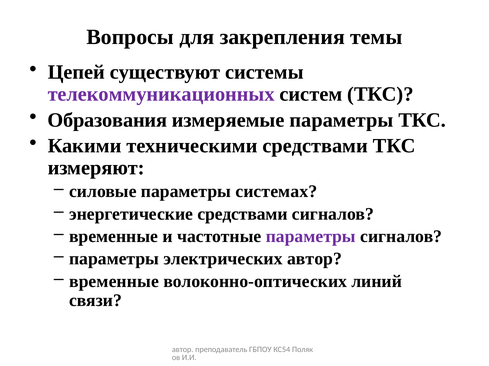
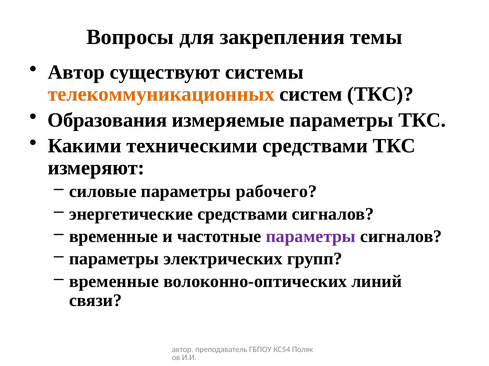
Цепей at (76, 72): Цепей -> Автор
телекоммуникационных colour: purple -> orange
системах: системах -> рабочего
электрических автор: автор -> групп
